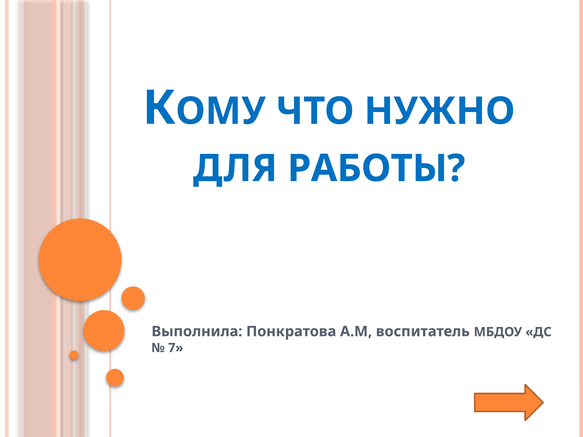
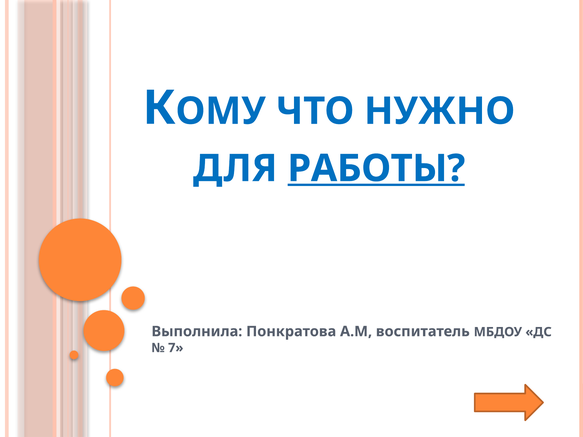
РАБОТЫ underline: none -> present
